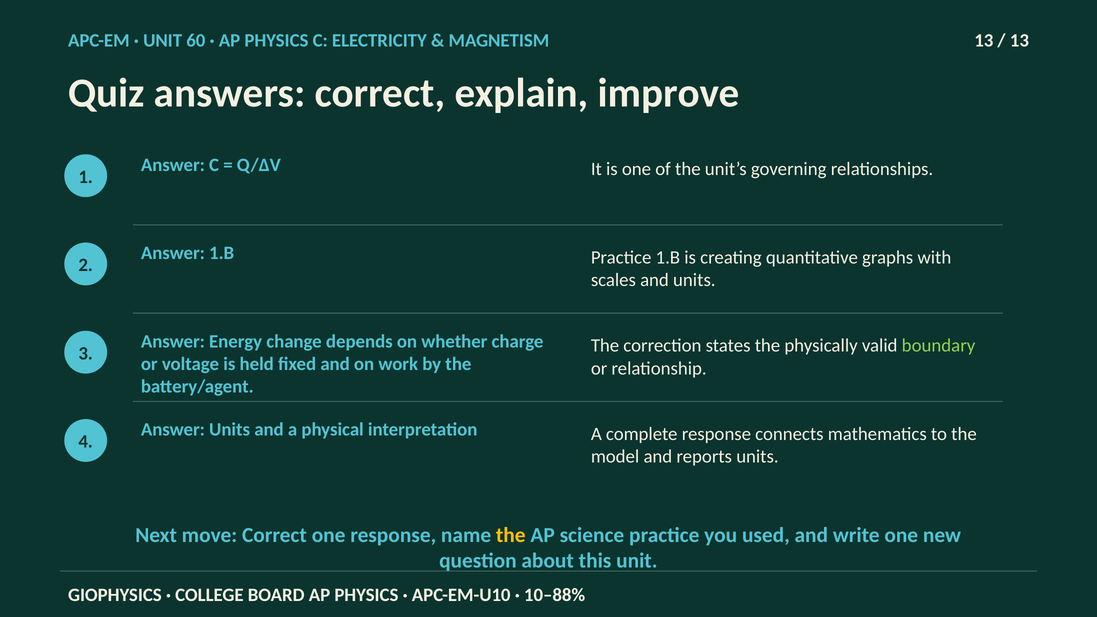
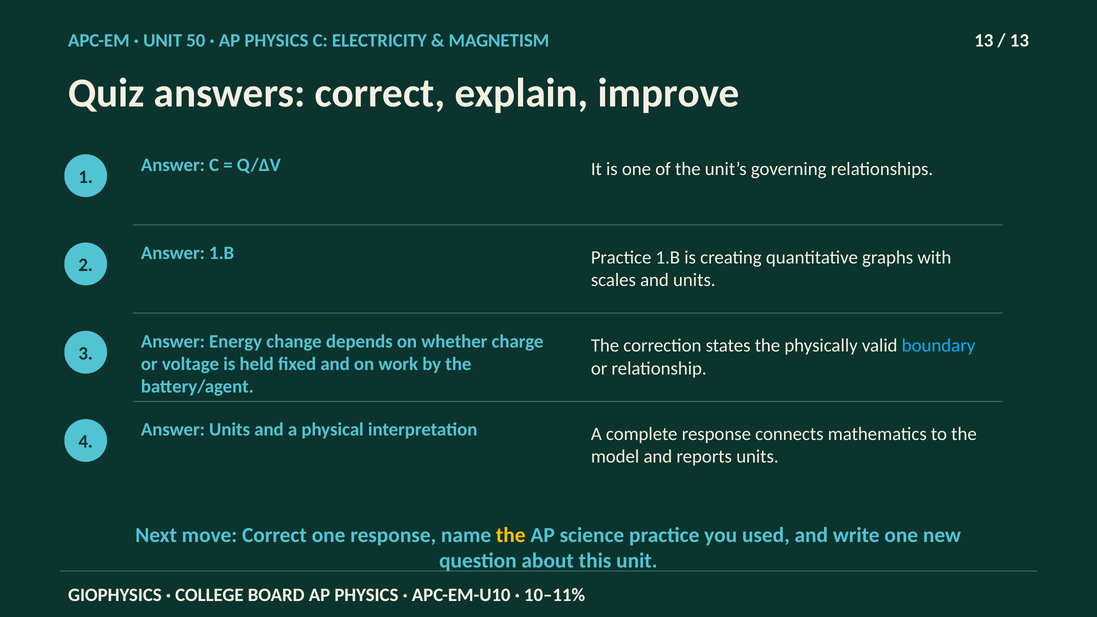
60: 60 -> 50
boundary colour: light green -> light blue
10–88%: 10–88% -> 10–11%
